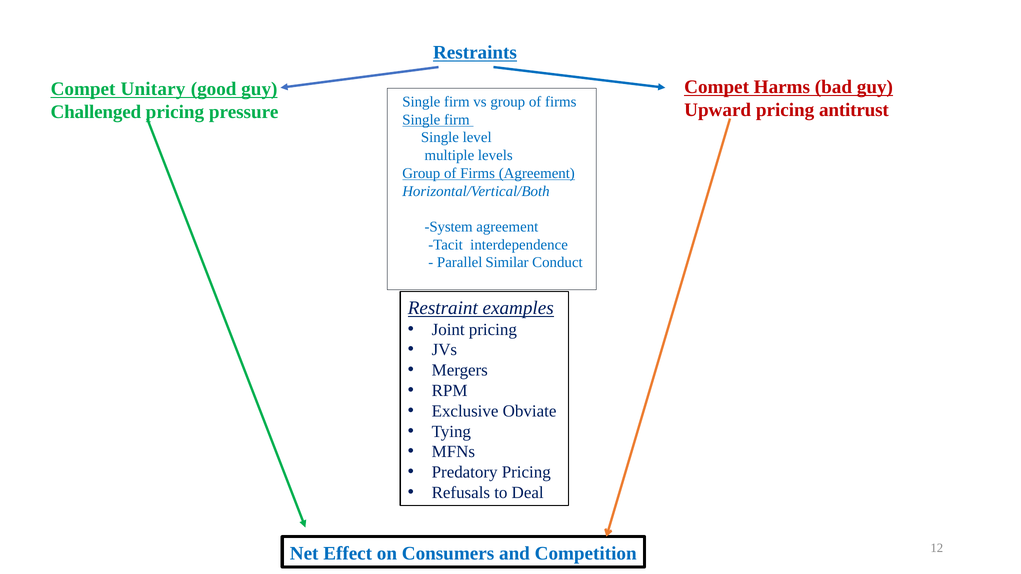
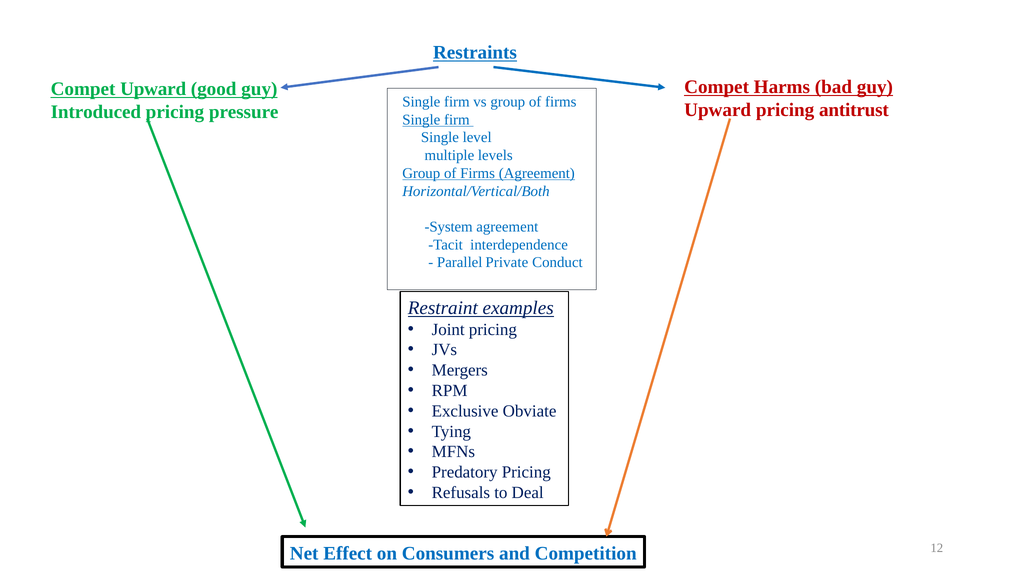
Compet Unitary: Unitary -> Upward
Challenged: Challenged -> Introduced
Similar: Similar -> Private
